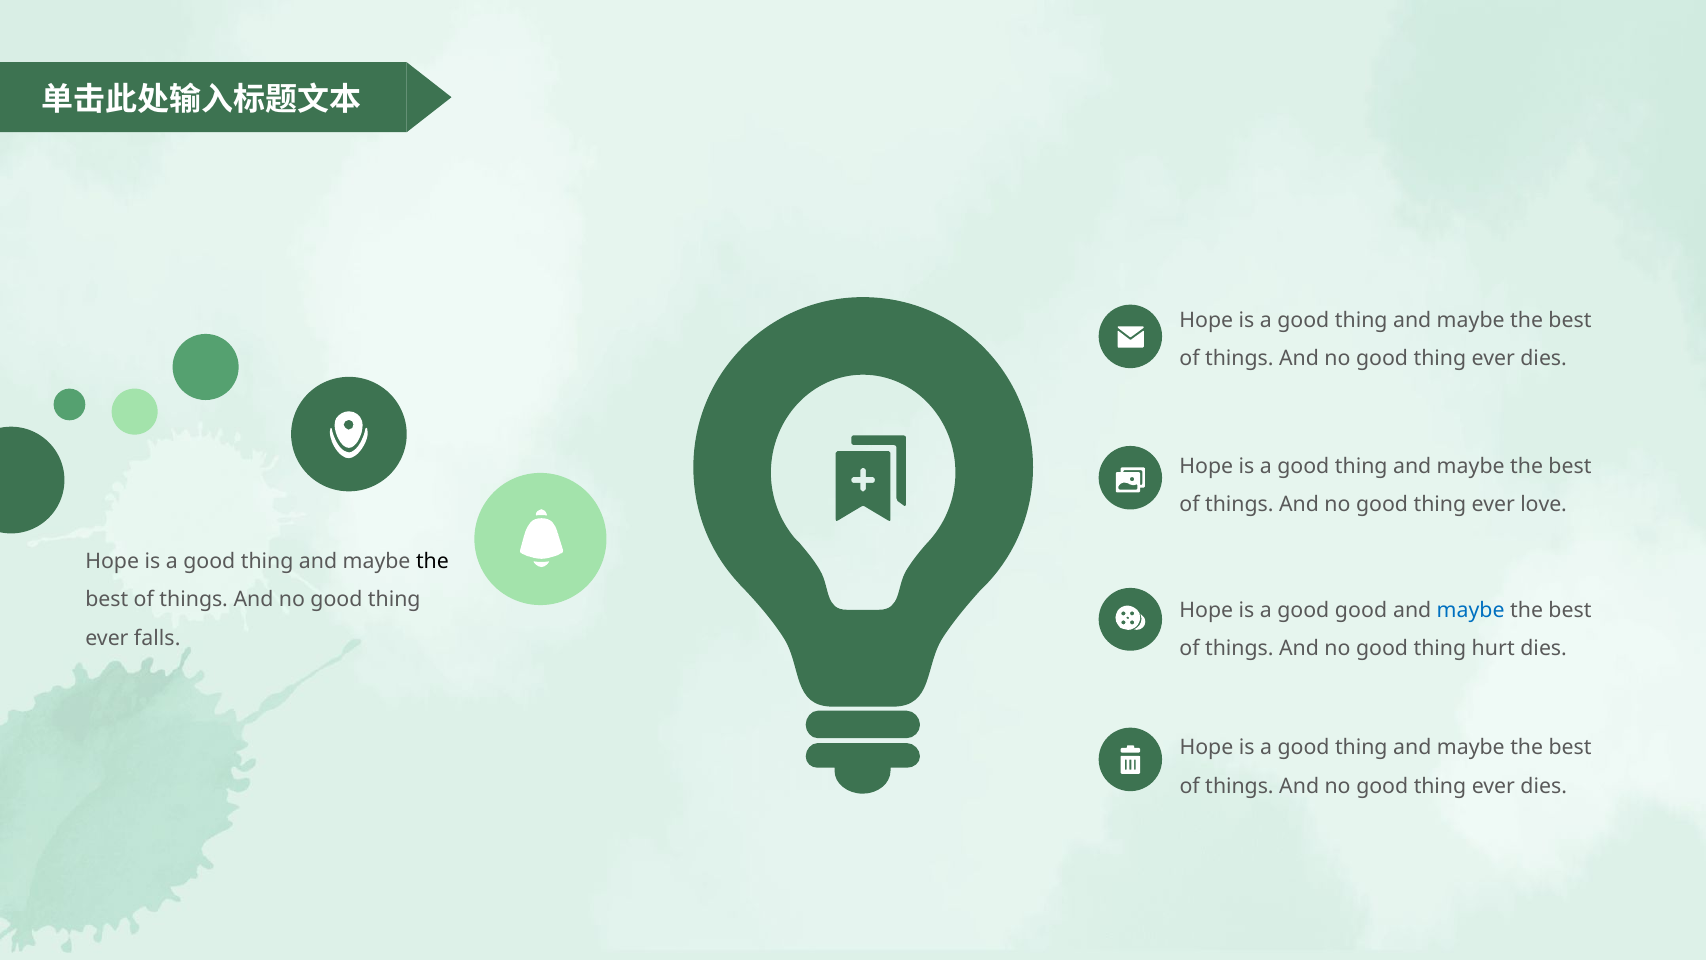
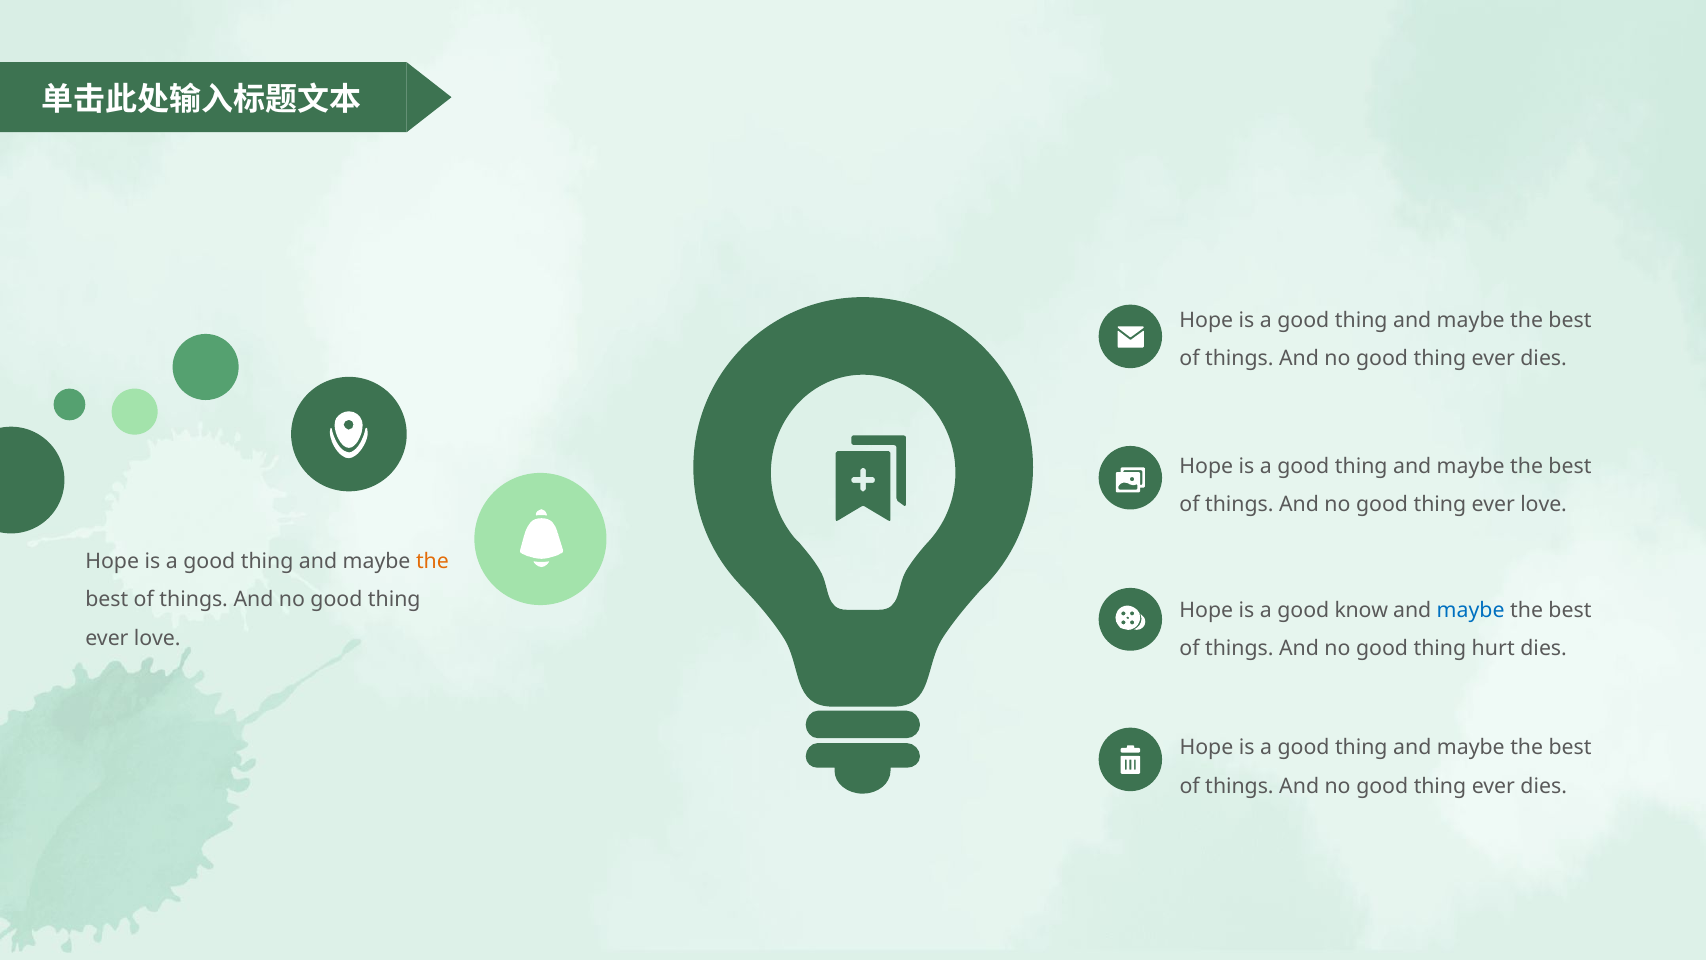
the at (432, 561) colour: black -> orange
good good: good -> know
falls at (157, 638): falls -> love
